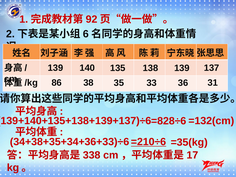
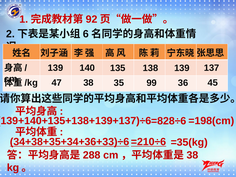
86: 86 -> 47
33: 33 -> 99
31: 31 -> 45
=132(cm: =132(cm -> =198(cm
34+38+35+34+36+33)÷6 underline: none -> present
338: 338 -> 288
17 at (192, 155): 17 -> 38
